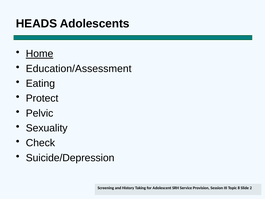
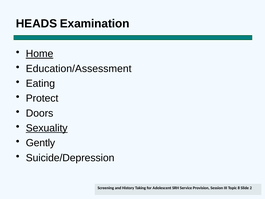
Adolescents: Adolescents -> Examination
Pelvic: Pelvic -> Doors
Sexuality underline: none -> present
Check: Check -> Gently
